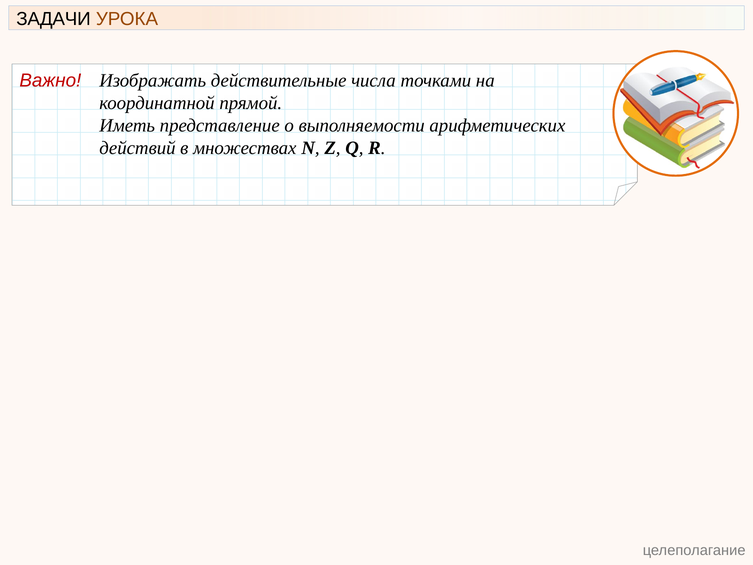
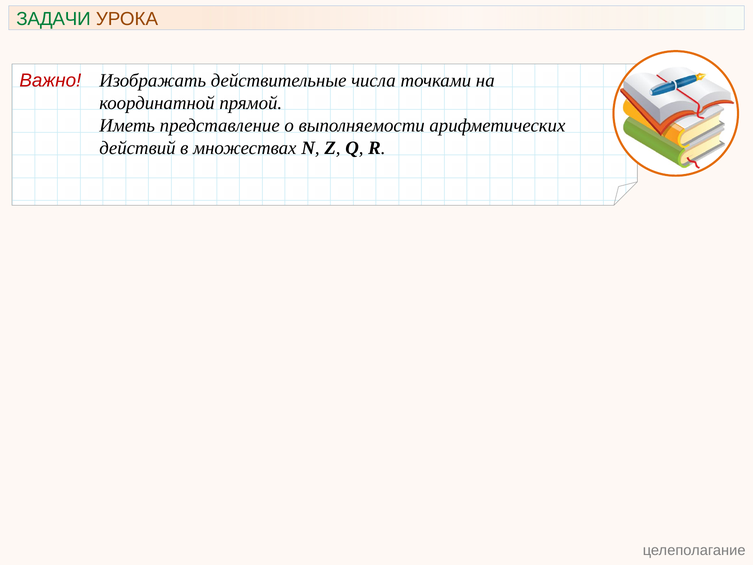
ЗАДАЧИ colour: black -> green
